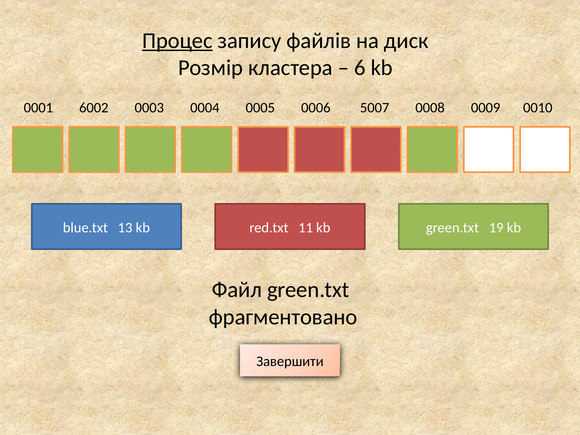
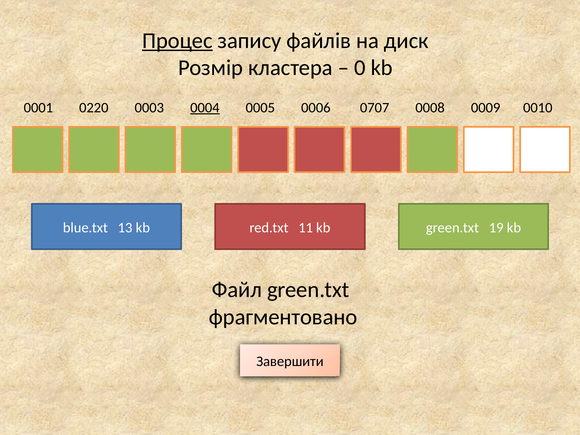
6: 6 -> 0
6002: 6002 -> 0220
0004 underline: none -> present
5007: 5007 -> 0707
